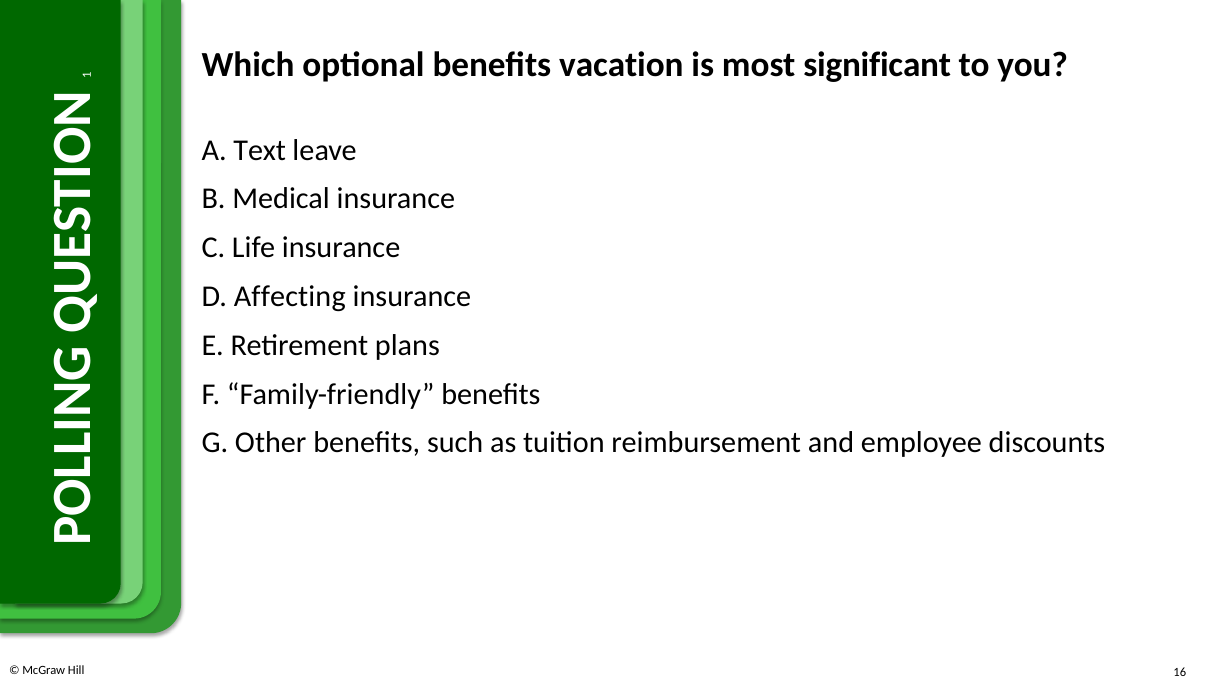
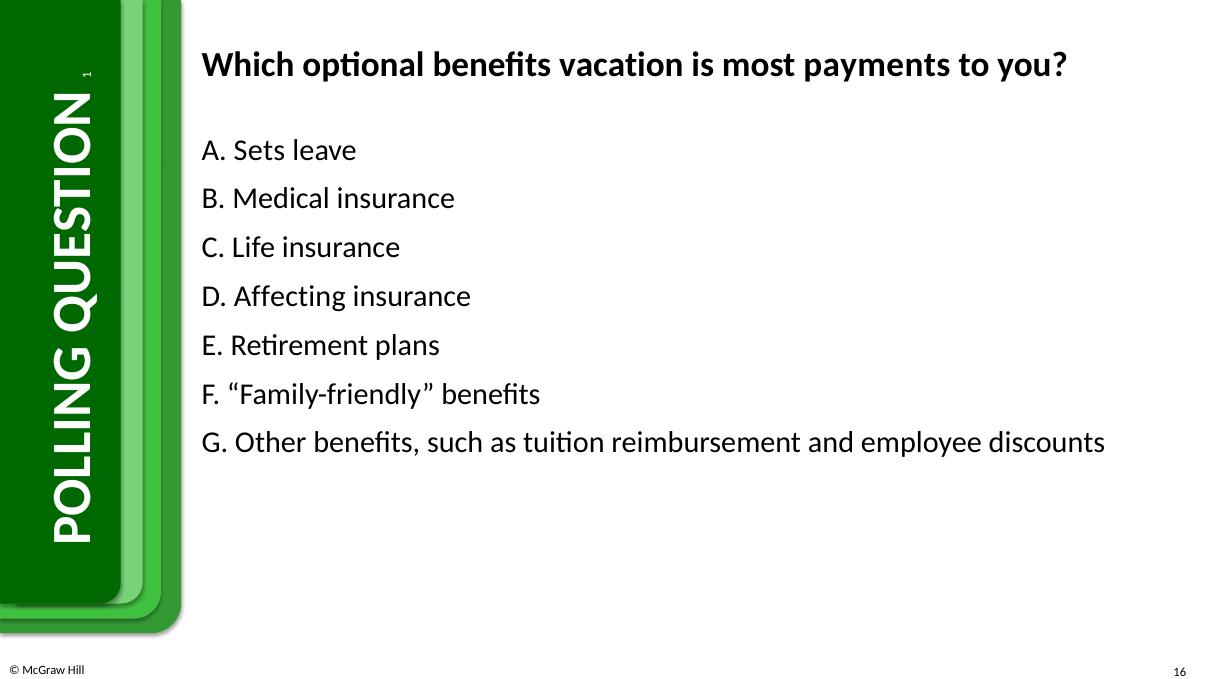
significant: significant -> payments
Text: Text -> Sets
